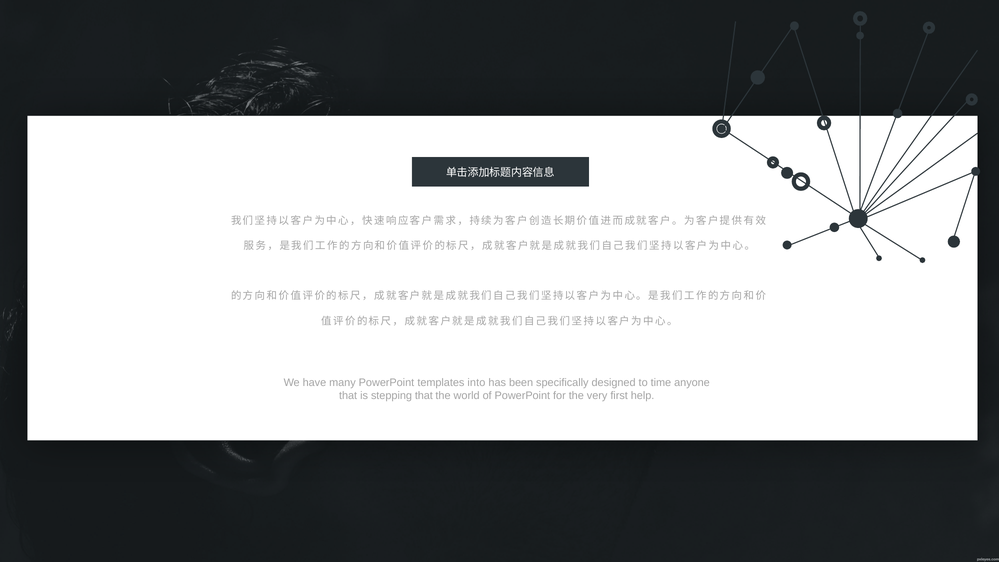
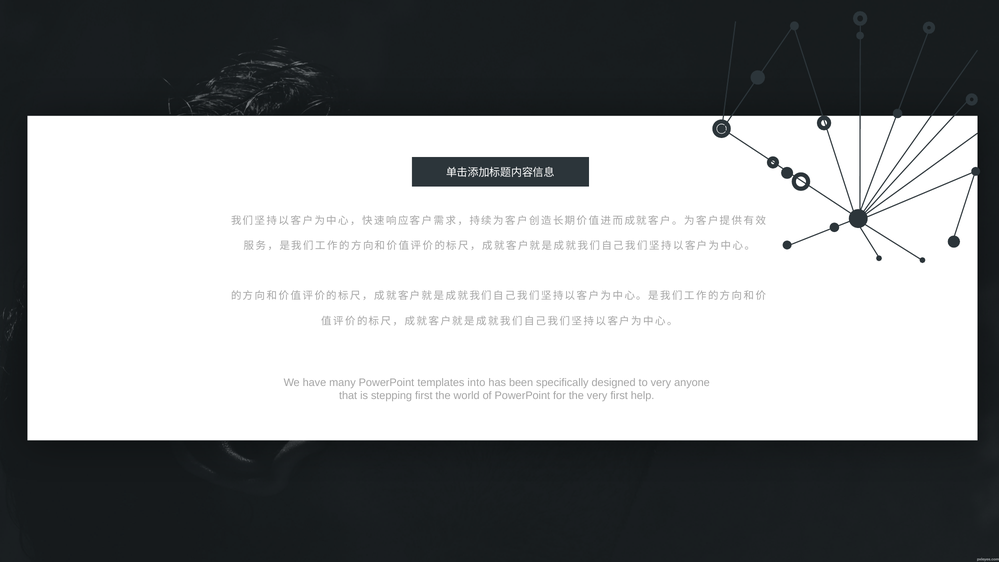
to time: time -> very
stepping that: that -> first
